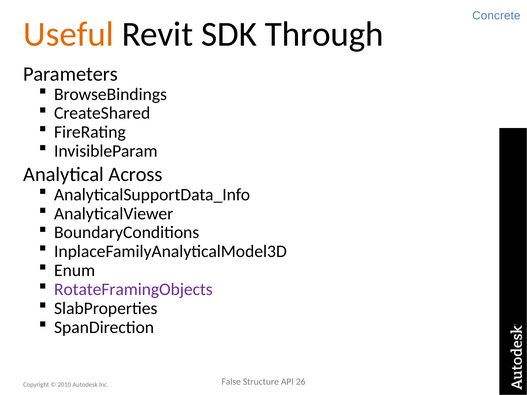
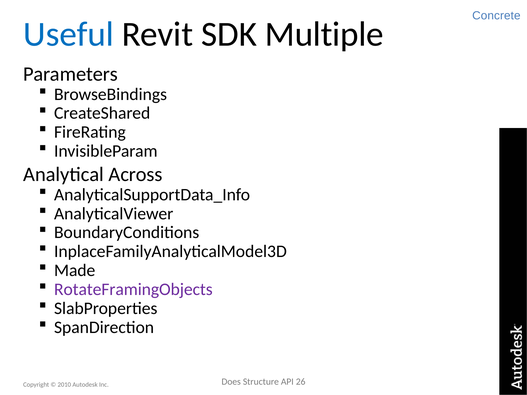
Useful colour: orange -> blue
Through: Through -> Multiple
Enum: Enum -> Made
False: False -> Does
